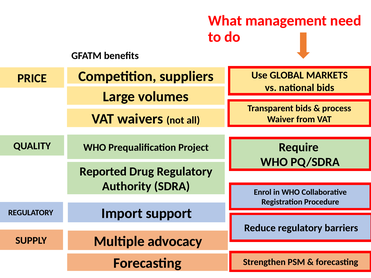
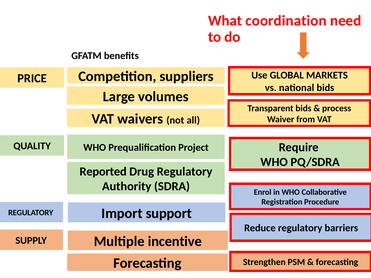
management: management -> coordination
advocacy: advocacy -> incentive
